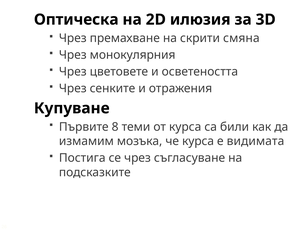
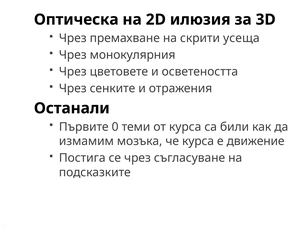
смяна: смяна -> усеща
Купуване: Купуване -> Останали
8: 8 -> 0
видимата: видимата -> движение
